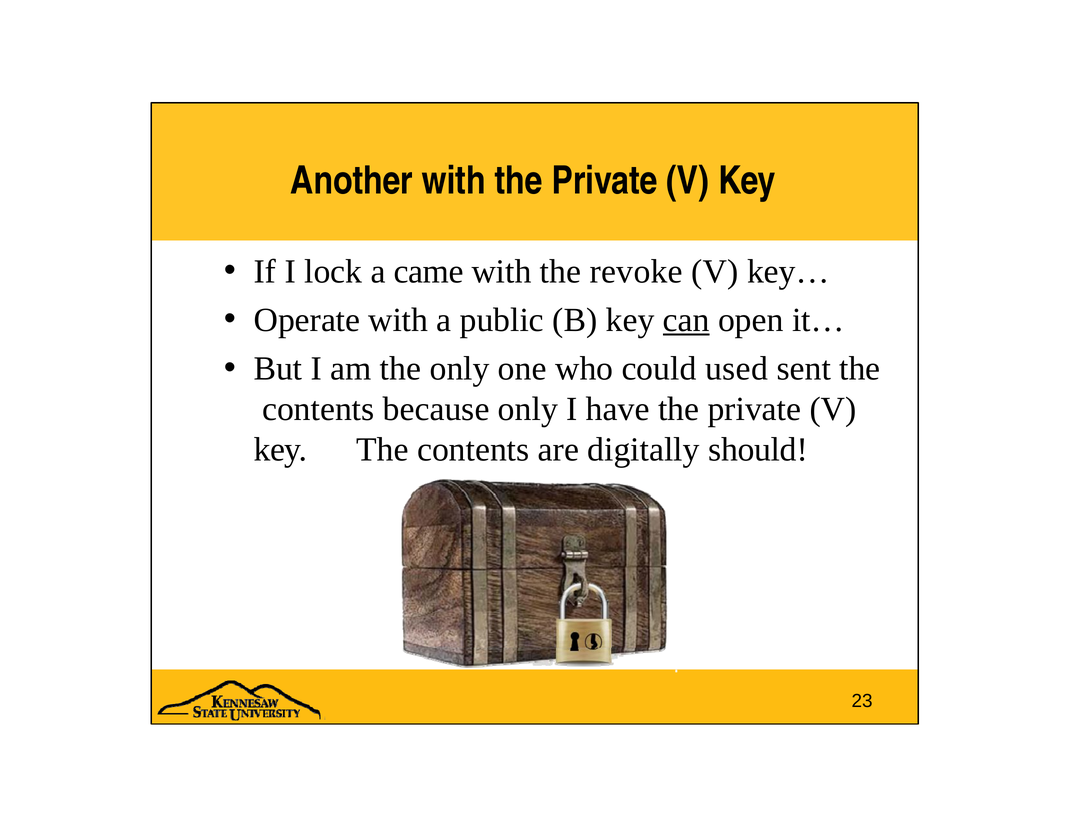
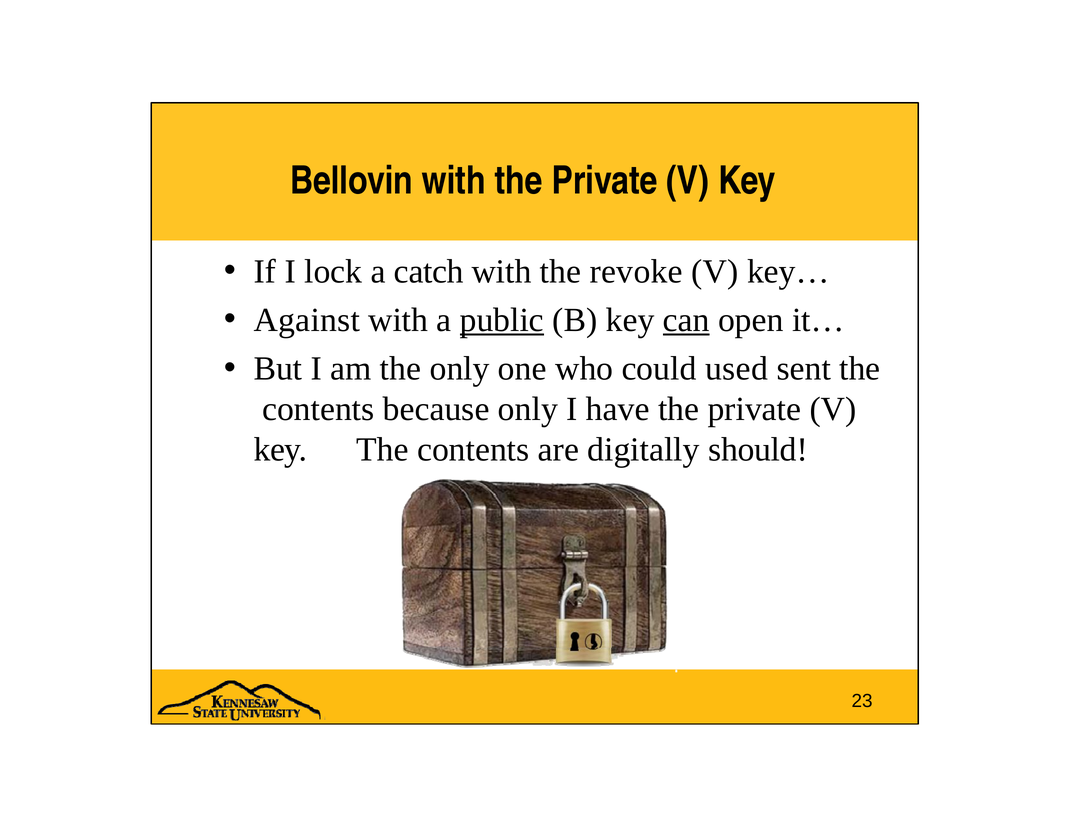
Another: Another -> Bellovin
came: came -> catch
Operate: Operate -> Against
public underline: none -> present
